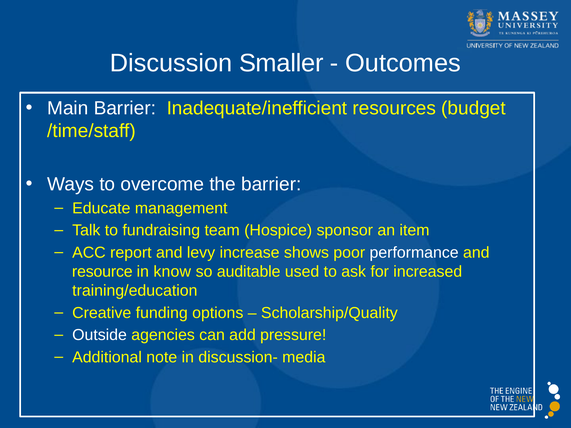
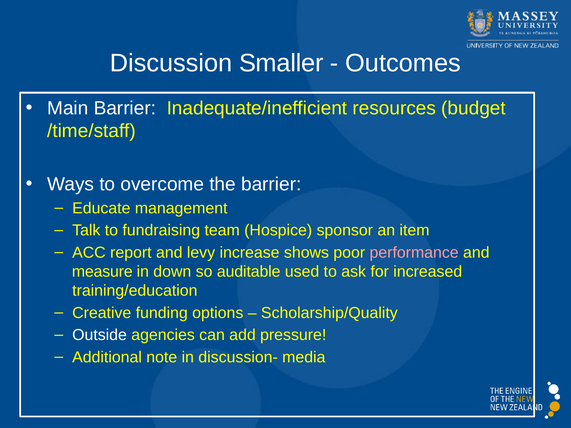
performance colour: white -> pink
resource: resource -> measure
know: know -> down
